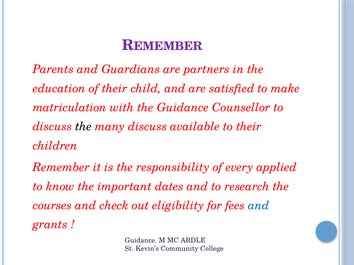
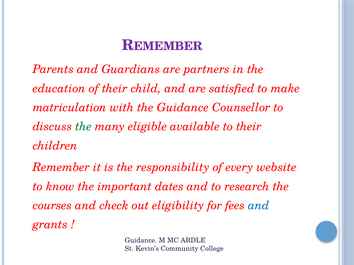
the at (84, 127) colour: black -> green
many discuss: discuss -> eligible
applied: applied -> website
